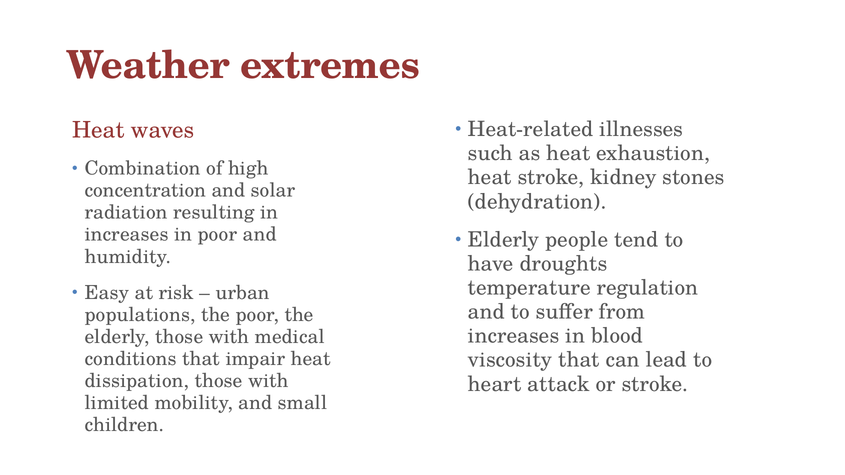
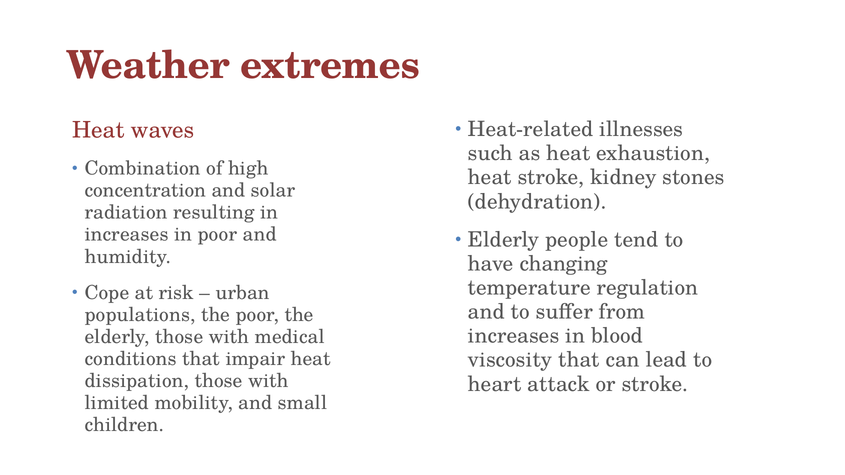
droughts: droughts -> changing
Easy: Easy -> Cope
